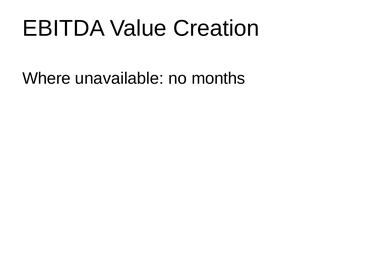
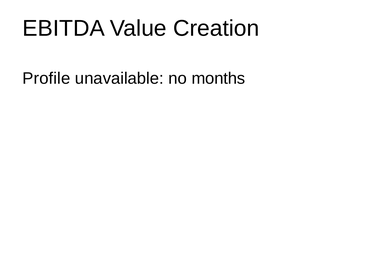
Where: Where -> Profile
